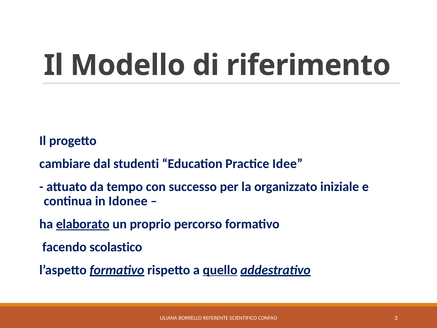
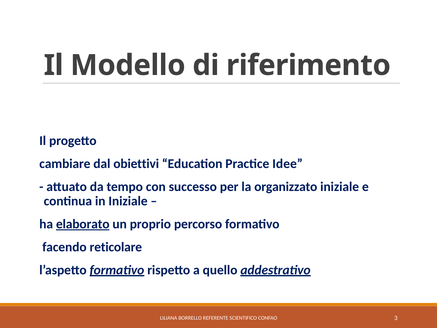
studenti: studenti -> obiettivi
in Idonee: Idonee -> Iniziale
scolastico: scolastico -> reticolare
quello underline: present -> none
